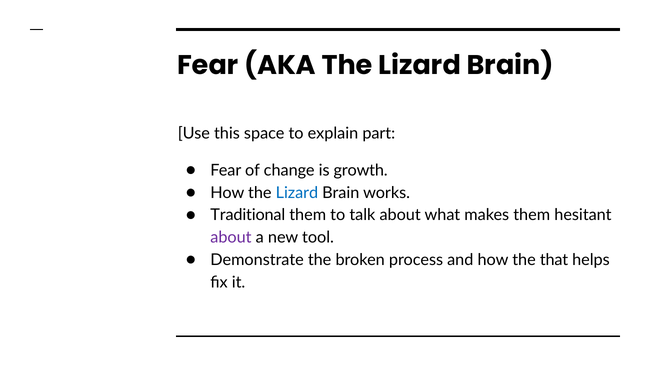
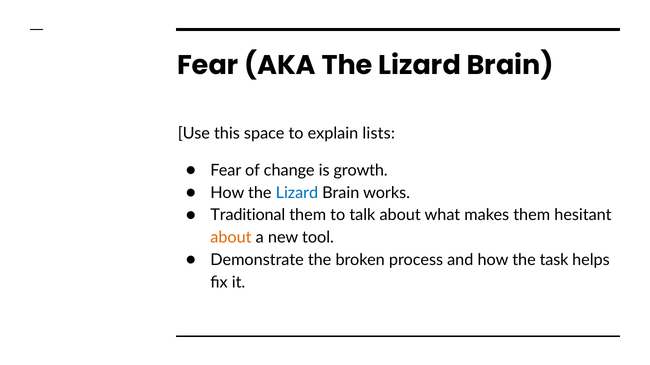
part: part -> lists
about at (231, 238) colour: purple -> orange
that: that -> task
